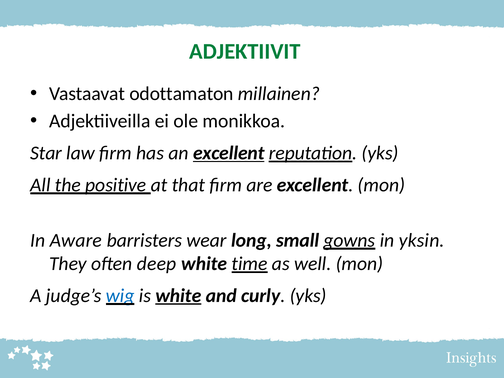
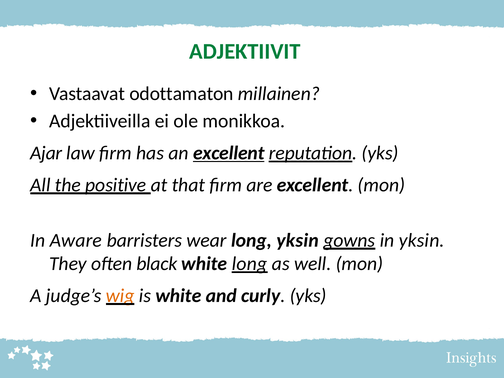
Star: Star -> Ajar
long small: small -> yksin
deep: deep -> black
white time: time -> long
wig colour: blue -> orange
white at (178, 296) underline: present -> none
